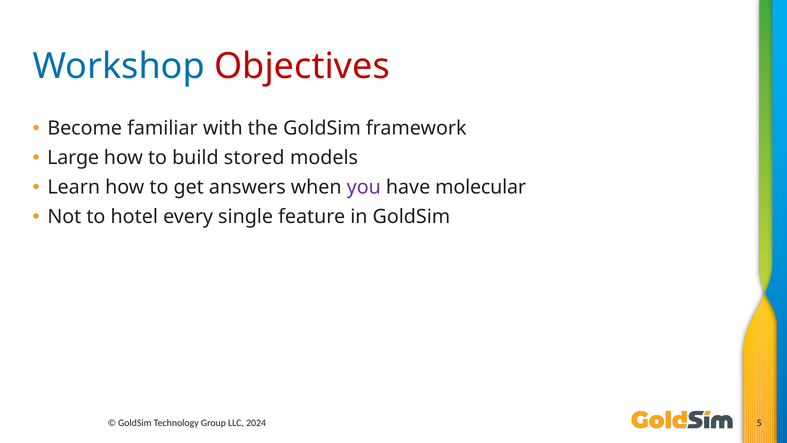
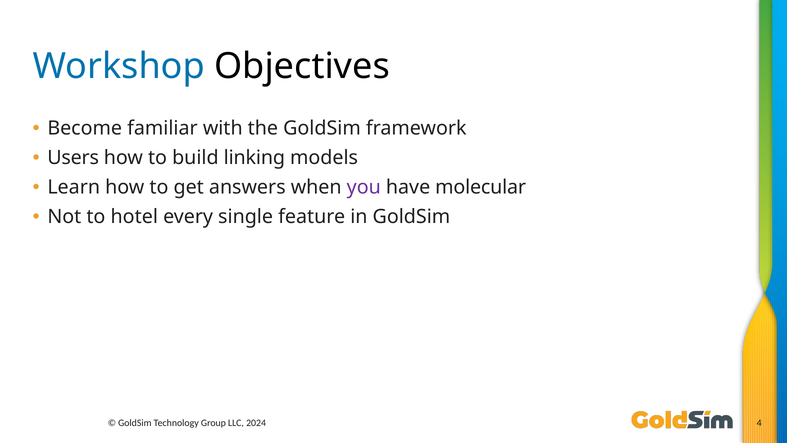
Objectives colour: red -> black
Large: Large -> Users
stored: stored -> linking
5: 5 -> 4
